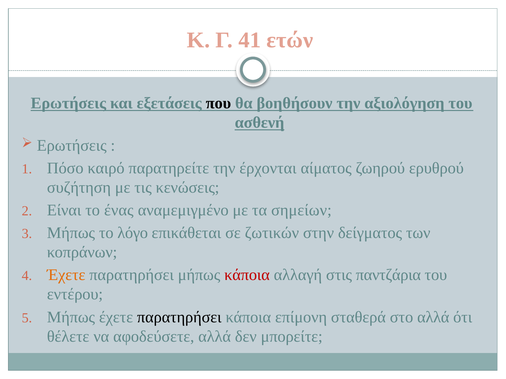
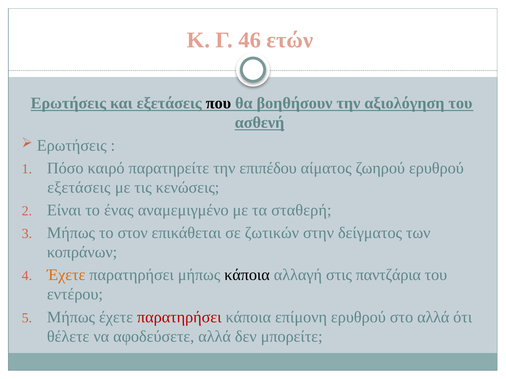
41: 41 -> 46
έρχονται: έρχονται -> επιπέδου
συζήτηση at (79, 188): συζήτηση -> εξετάσεις
σημείων: σημείων -> σταθερή
λόγο: λόγο -> στον
κάποια at (247, 275) colour: red -> black
παρατηρήσει at (179, 317) colour: black -> red
επίμονη σταθερά: σταθερά -> ερυθρού
